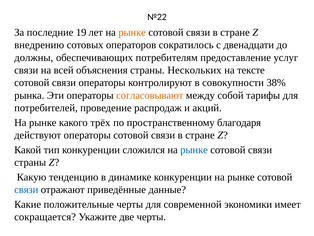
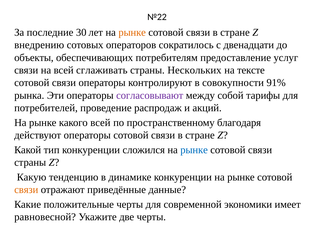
19: 19 -> 30
должны: должны -> объекты
объяснения: объяснения -> сглаживать
38%: 38% -> 91%
согласовывают colour: orange -> purple
какого трёх: трёх -> всей
связи at (26, 189) colour: blue -> orange
сокращается: сокращается -> равновесной
